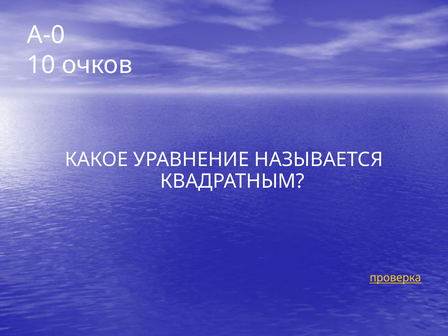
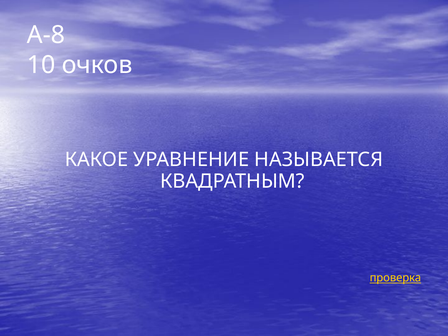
А-0: А-0 -> А-8
